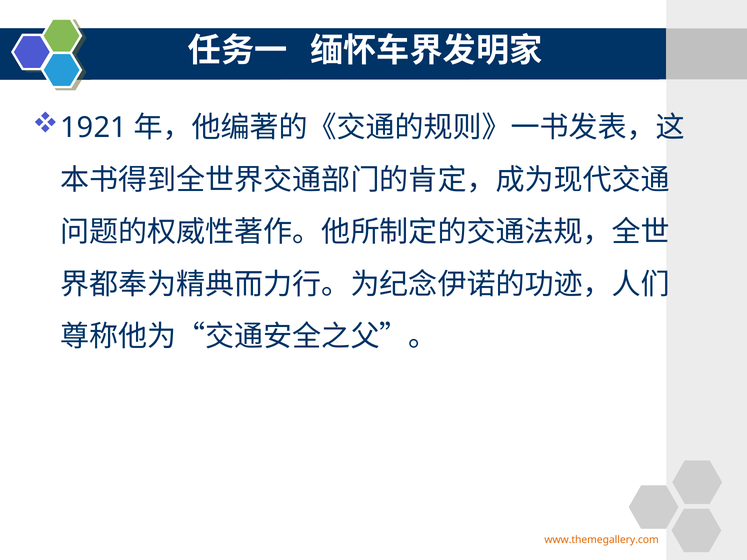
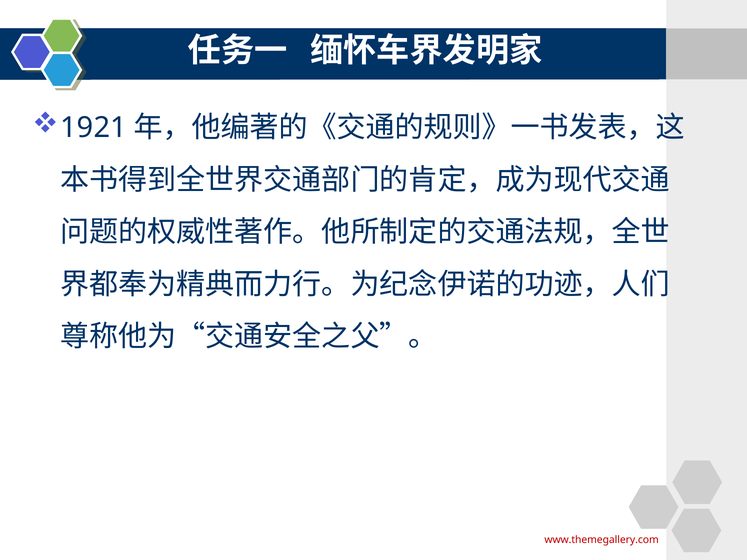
www.themegallery.com colour: orange -> red
